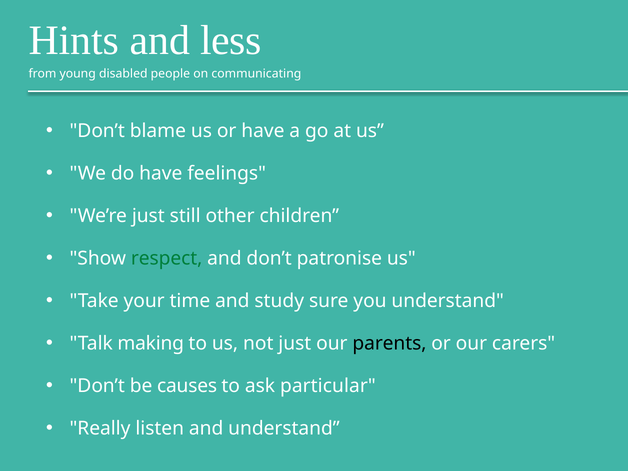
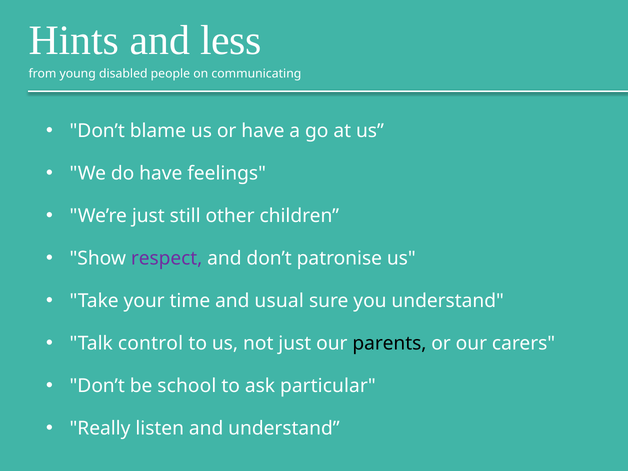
respect colour: green -> purple
study: study -> usual
making: making -> control
causes: causes -> school
